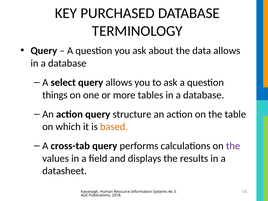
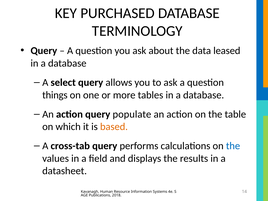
data allows: allows -> leased
structure: structure -> populate
the at (233, 146) colour: purple -> blue
